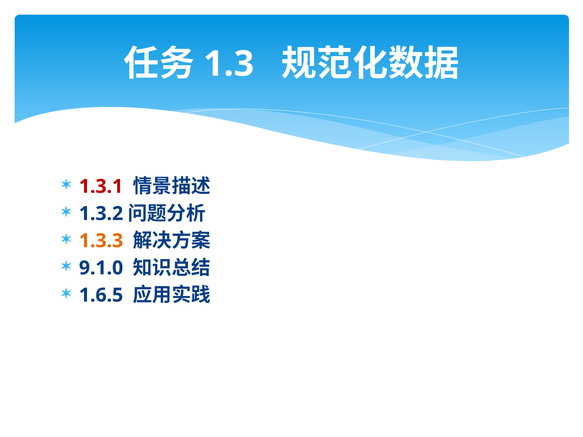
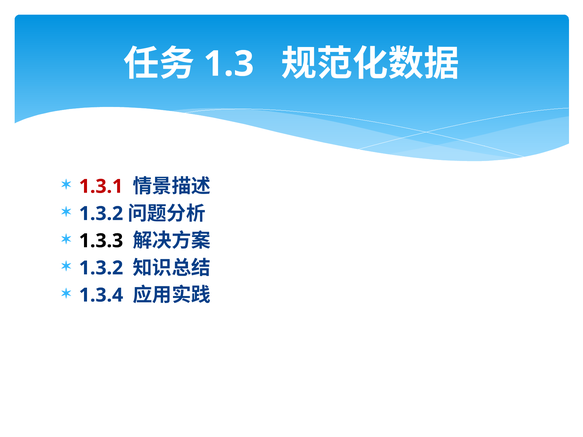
1.3.3 colour: orange -> black
9.1.0 at (101, 268): 9.1.0 -> 1.3.2
1.6.5: 1.6.5 -> 1.3.4
